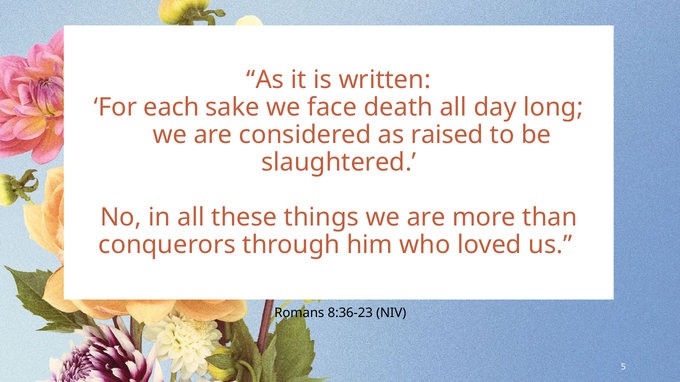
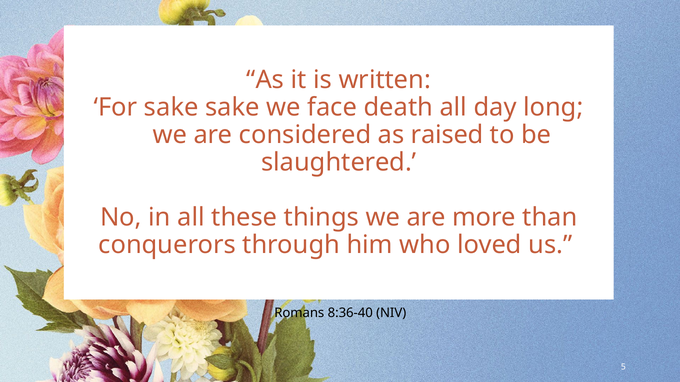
For each: each -> sake
8:36-23: 8:36-23 -> 8:36-40
